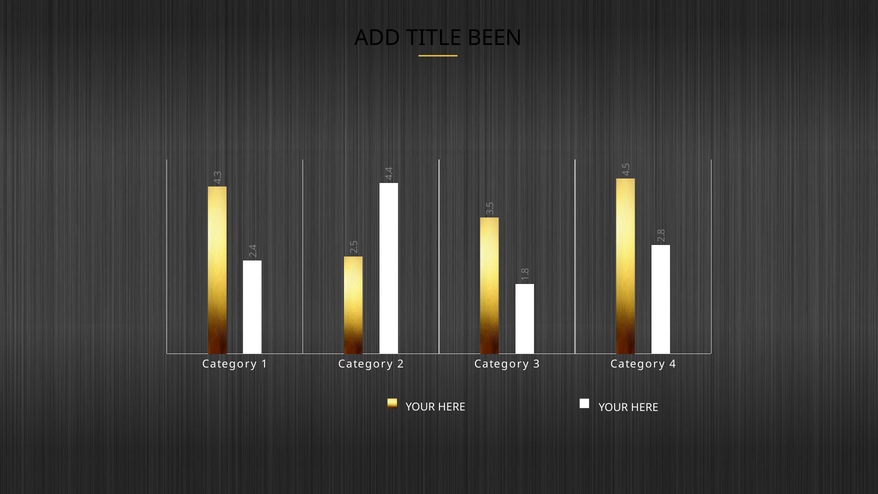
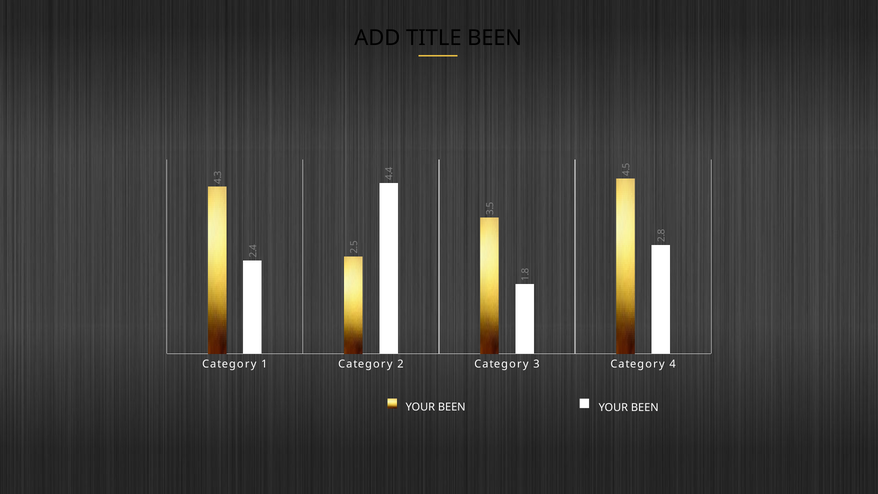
HERE at (452, 407): HERE -> BEEN
HERE at (645, 407): HERE -> BEEN
